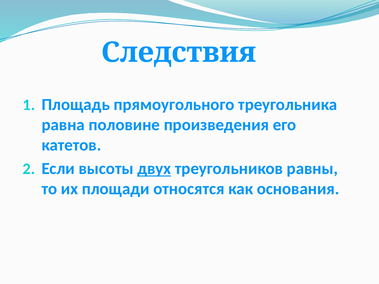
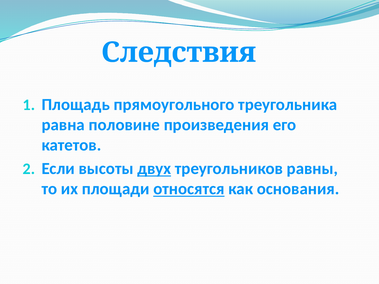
относятся underline: none -> present
